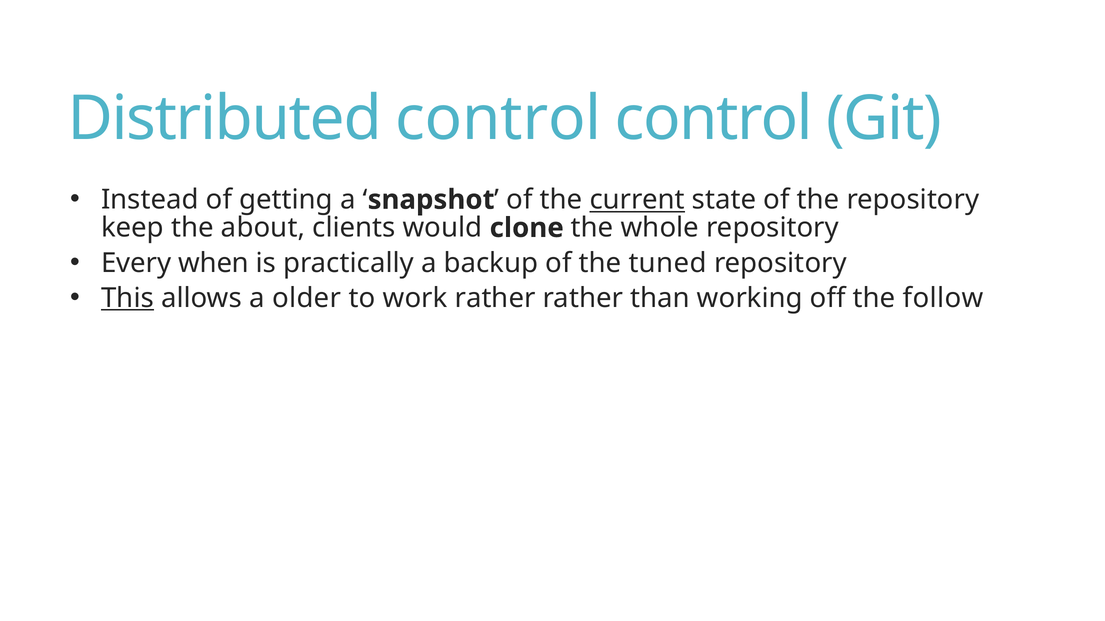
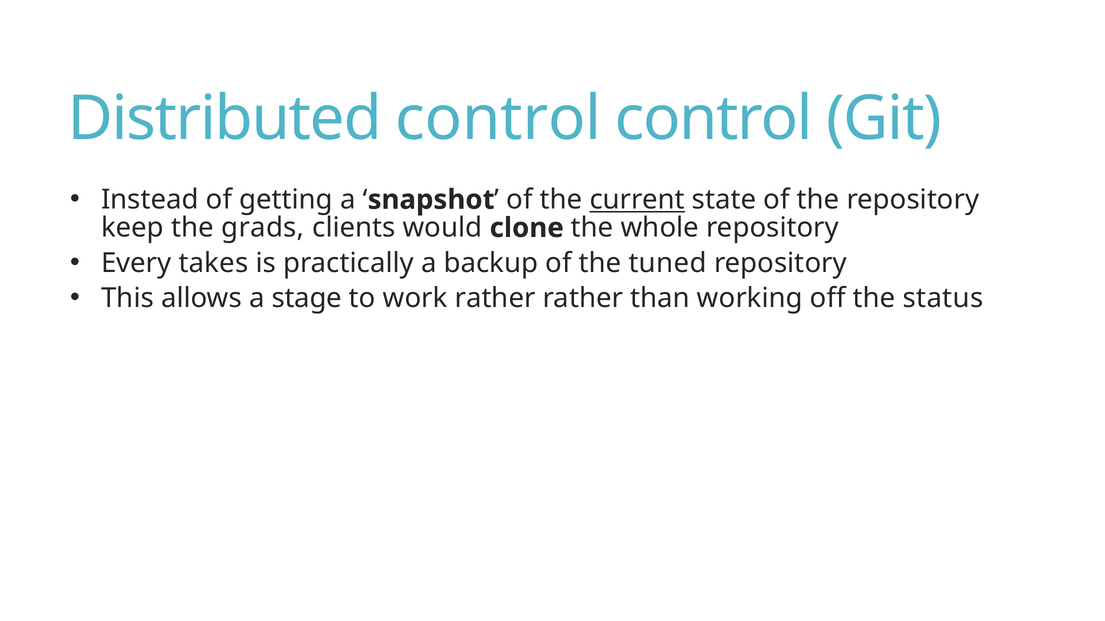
about: about -> grads
when: when -> takes
This underline: present -> none
older: older -> stage
follow: follow -> status
